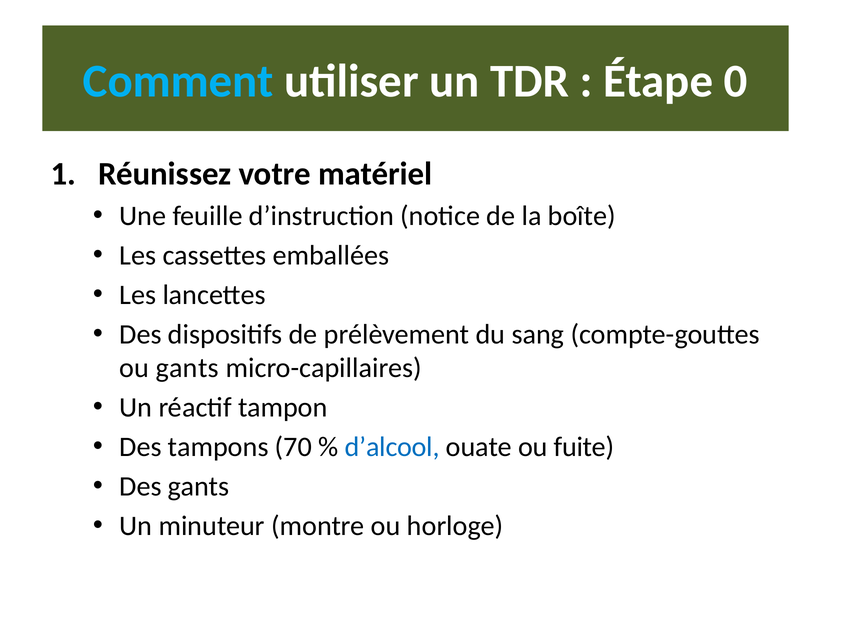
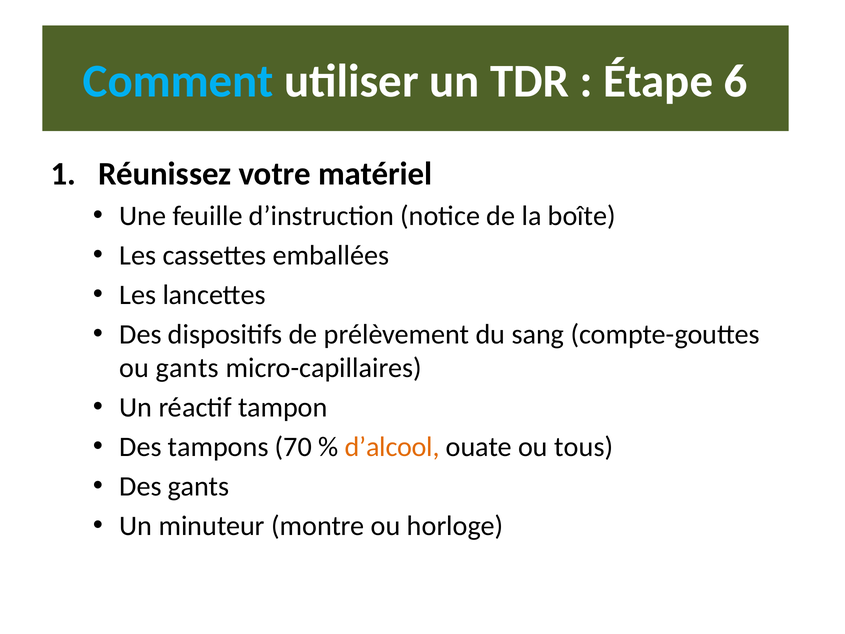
0: 0 -> 6
d’alcool colour: blue -> orange
fuite: fuite -> tous
